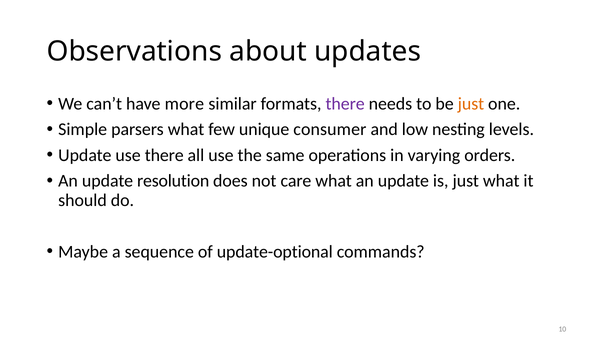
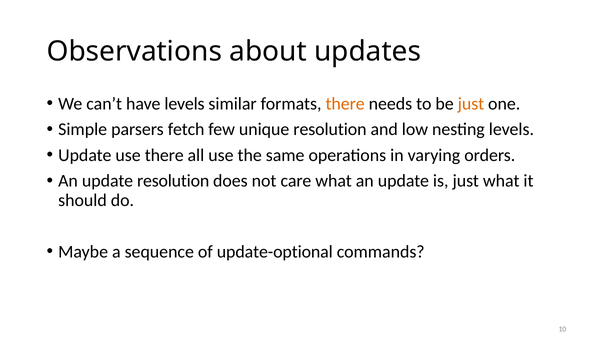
have more: more -> levels
there at (345, 104) colour: purple -> orange
parsers what: what -> fetch
unique consumer: consumer -> resolution
